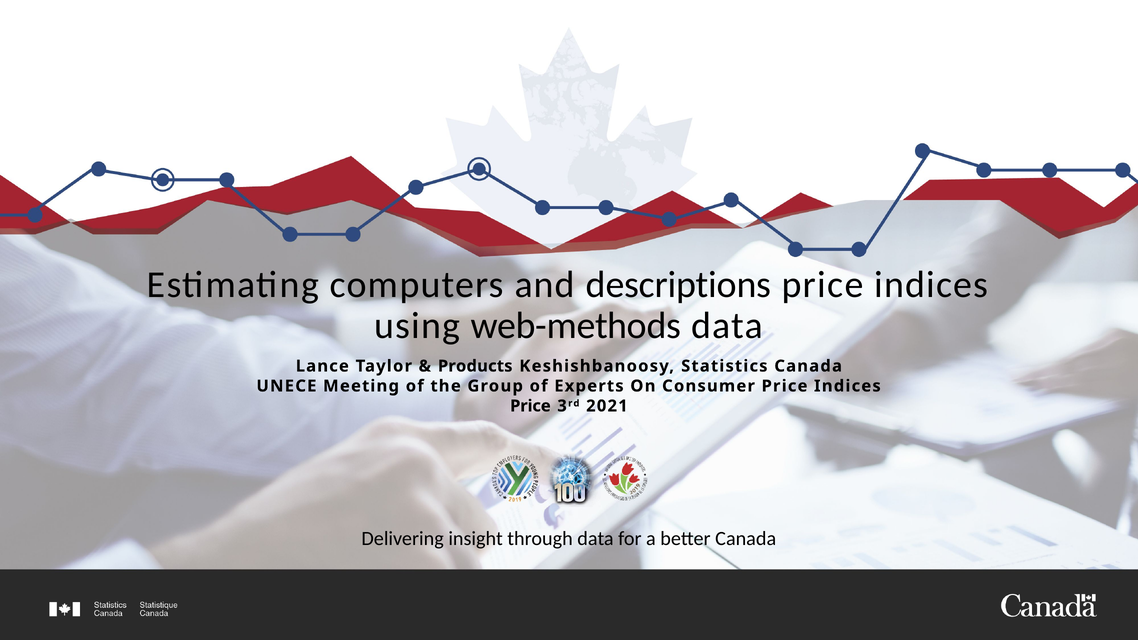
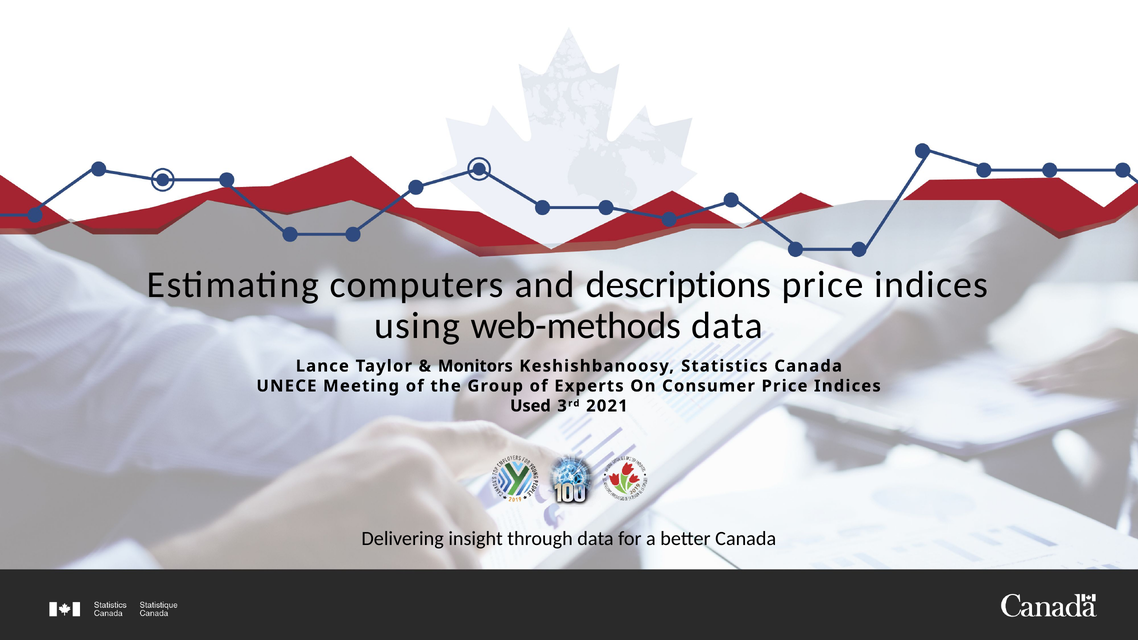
Products: Products -> Monitors
Price at (530, 406): Price -> Used
